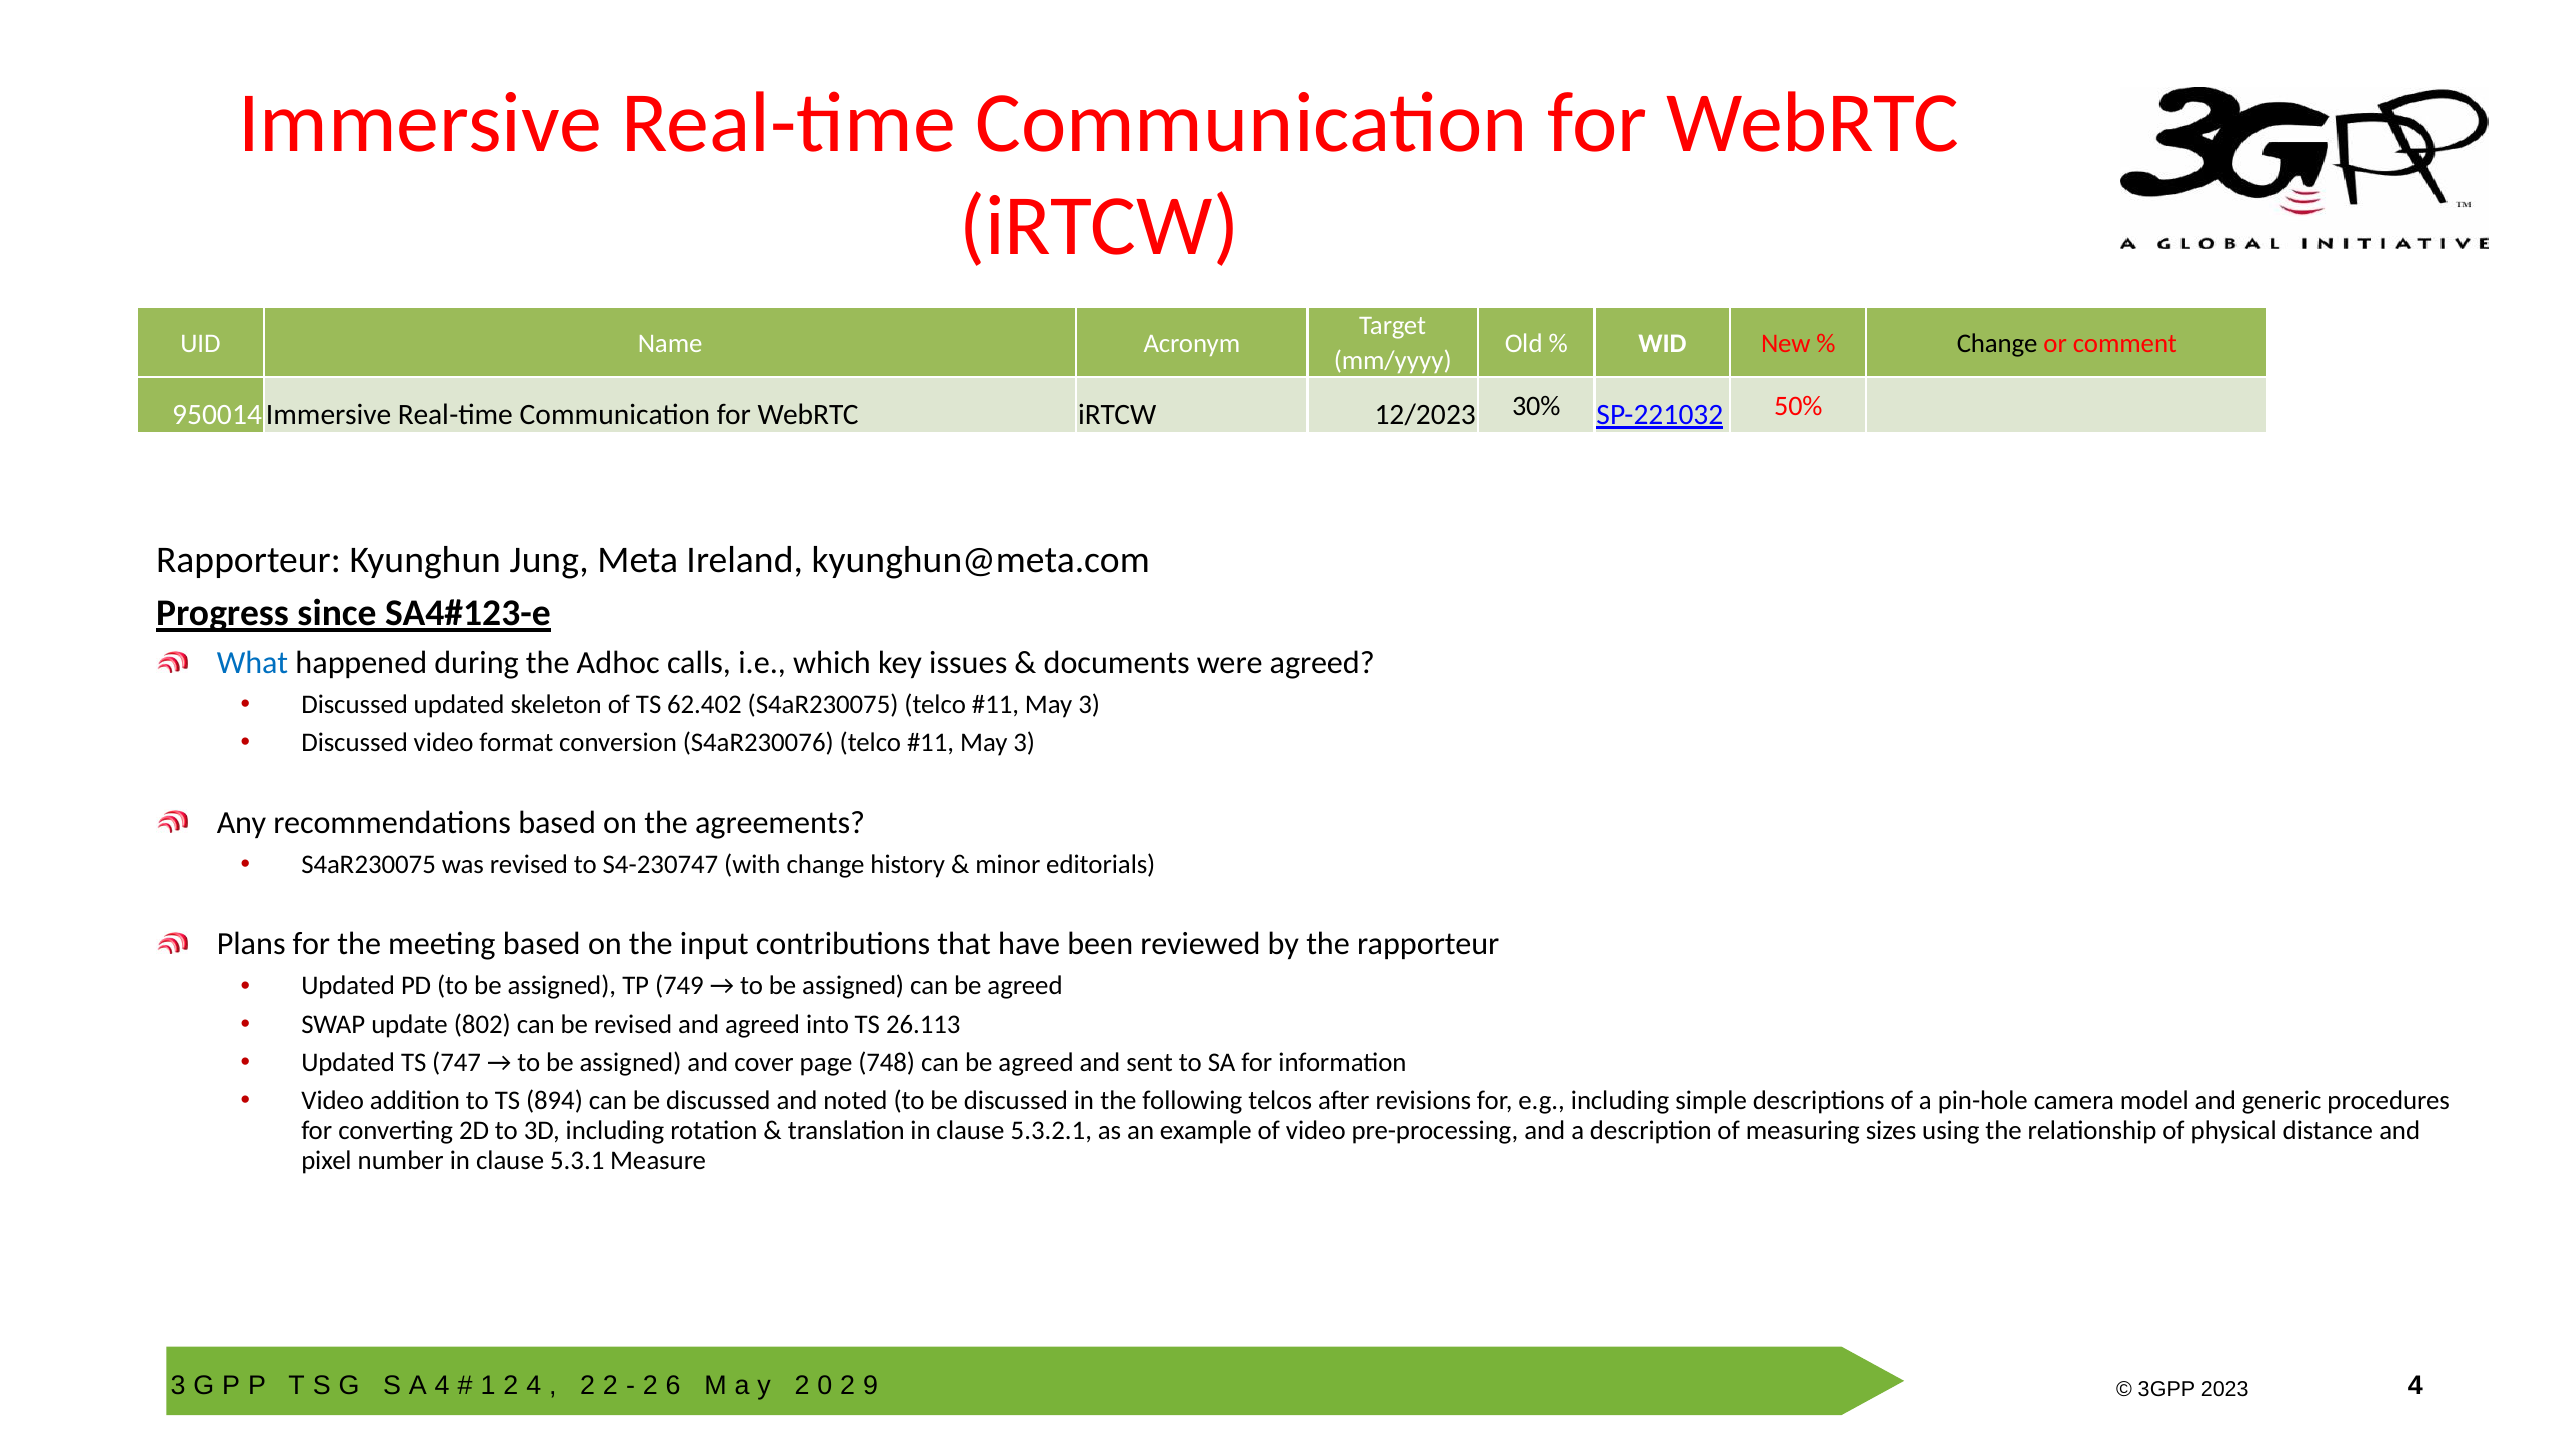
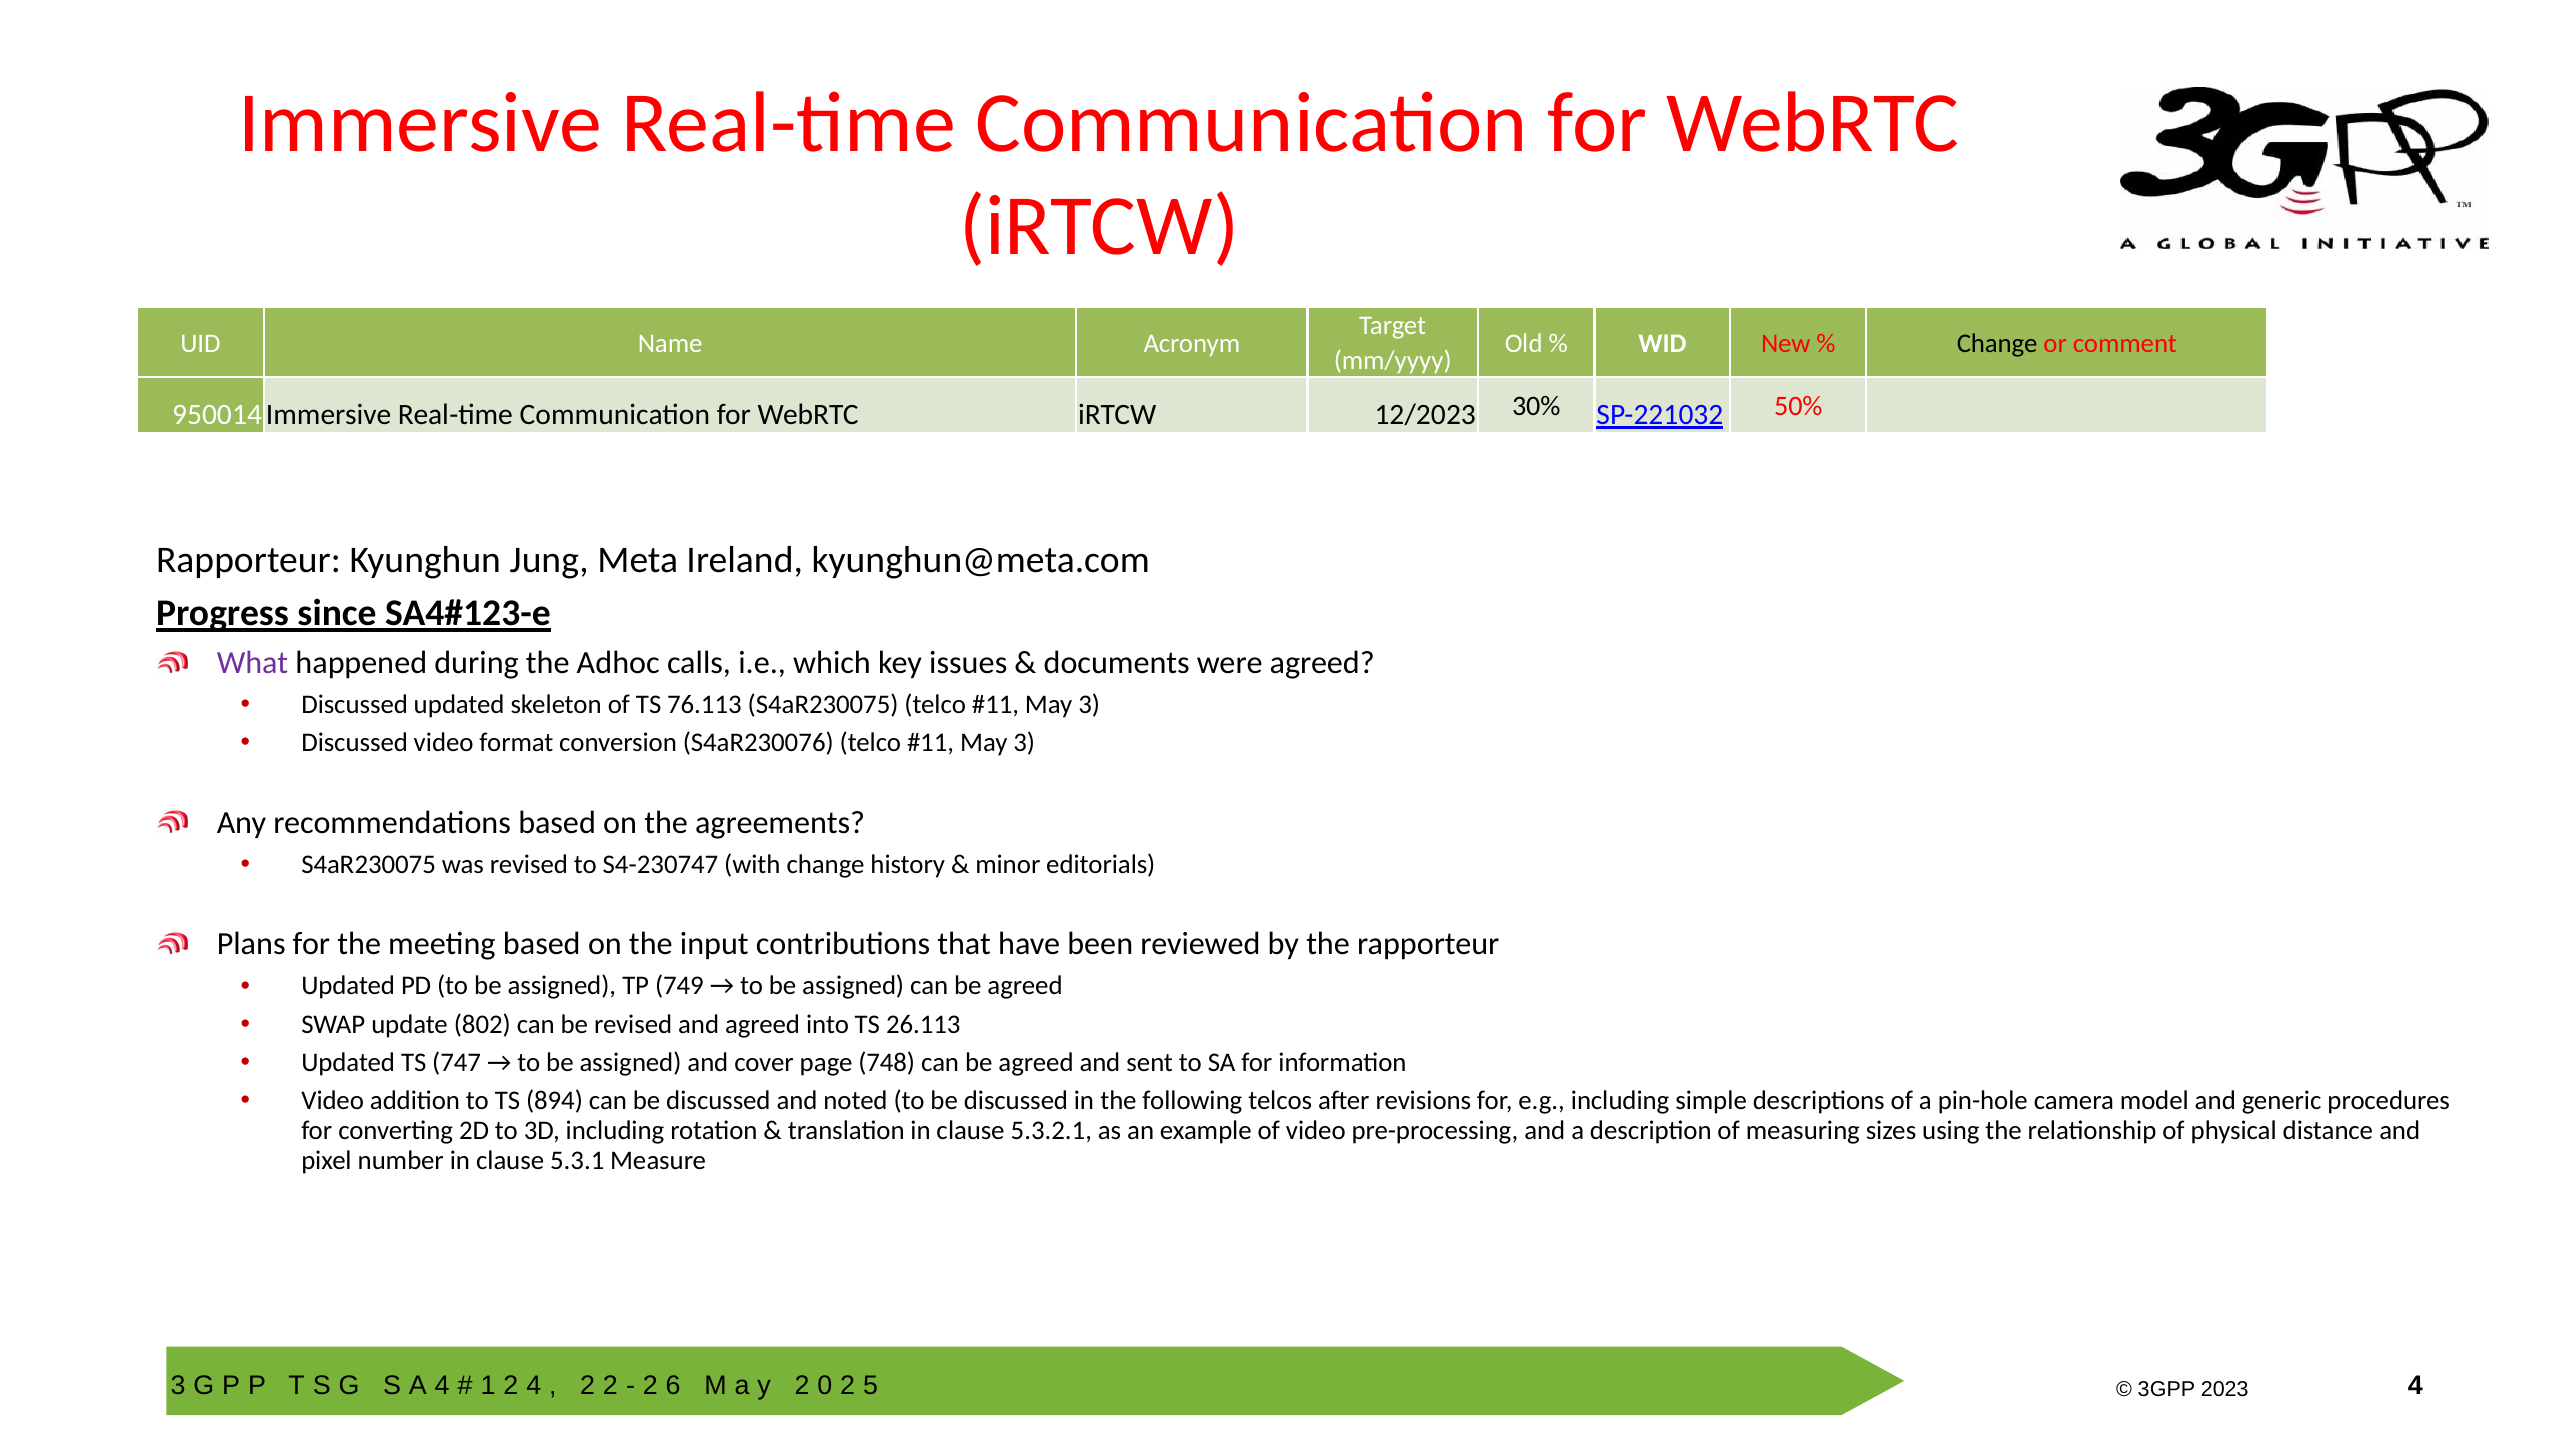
What colour: blue -> purple
62.402: 62.402 -> 76.113
9: 9 -> 5
